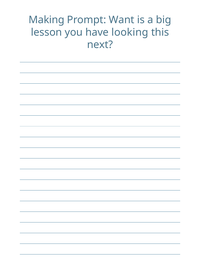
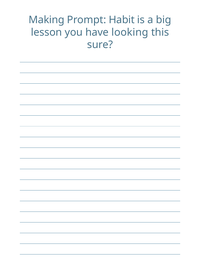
Want: Want -> Habit
next: next -> sure
